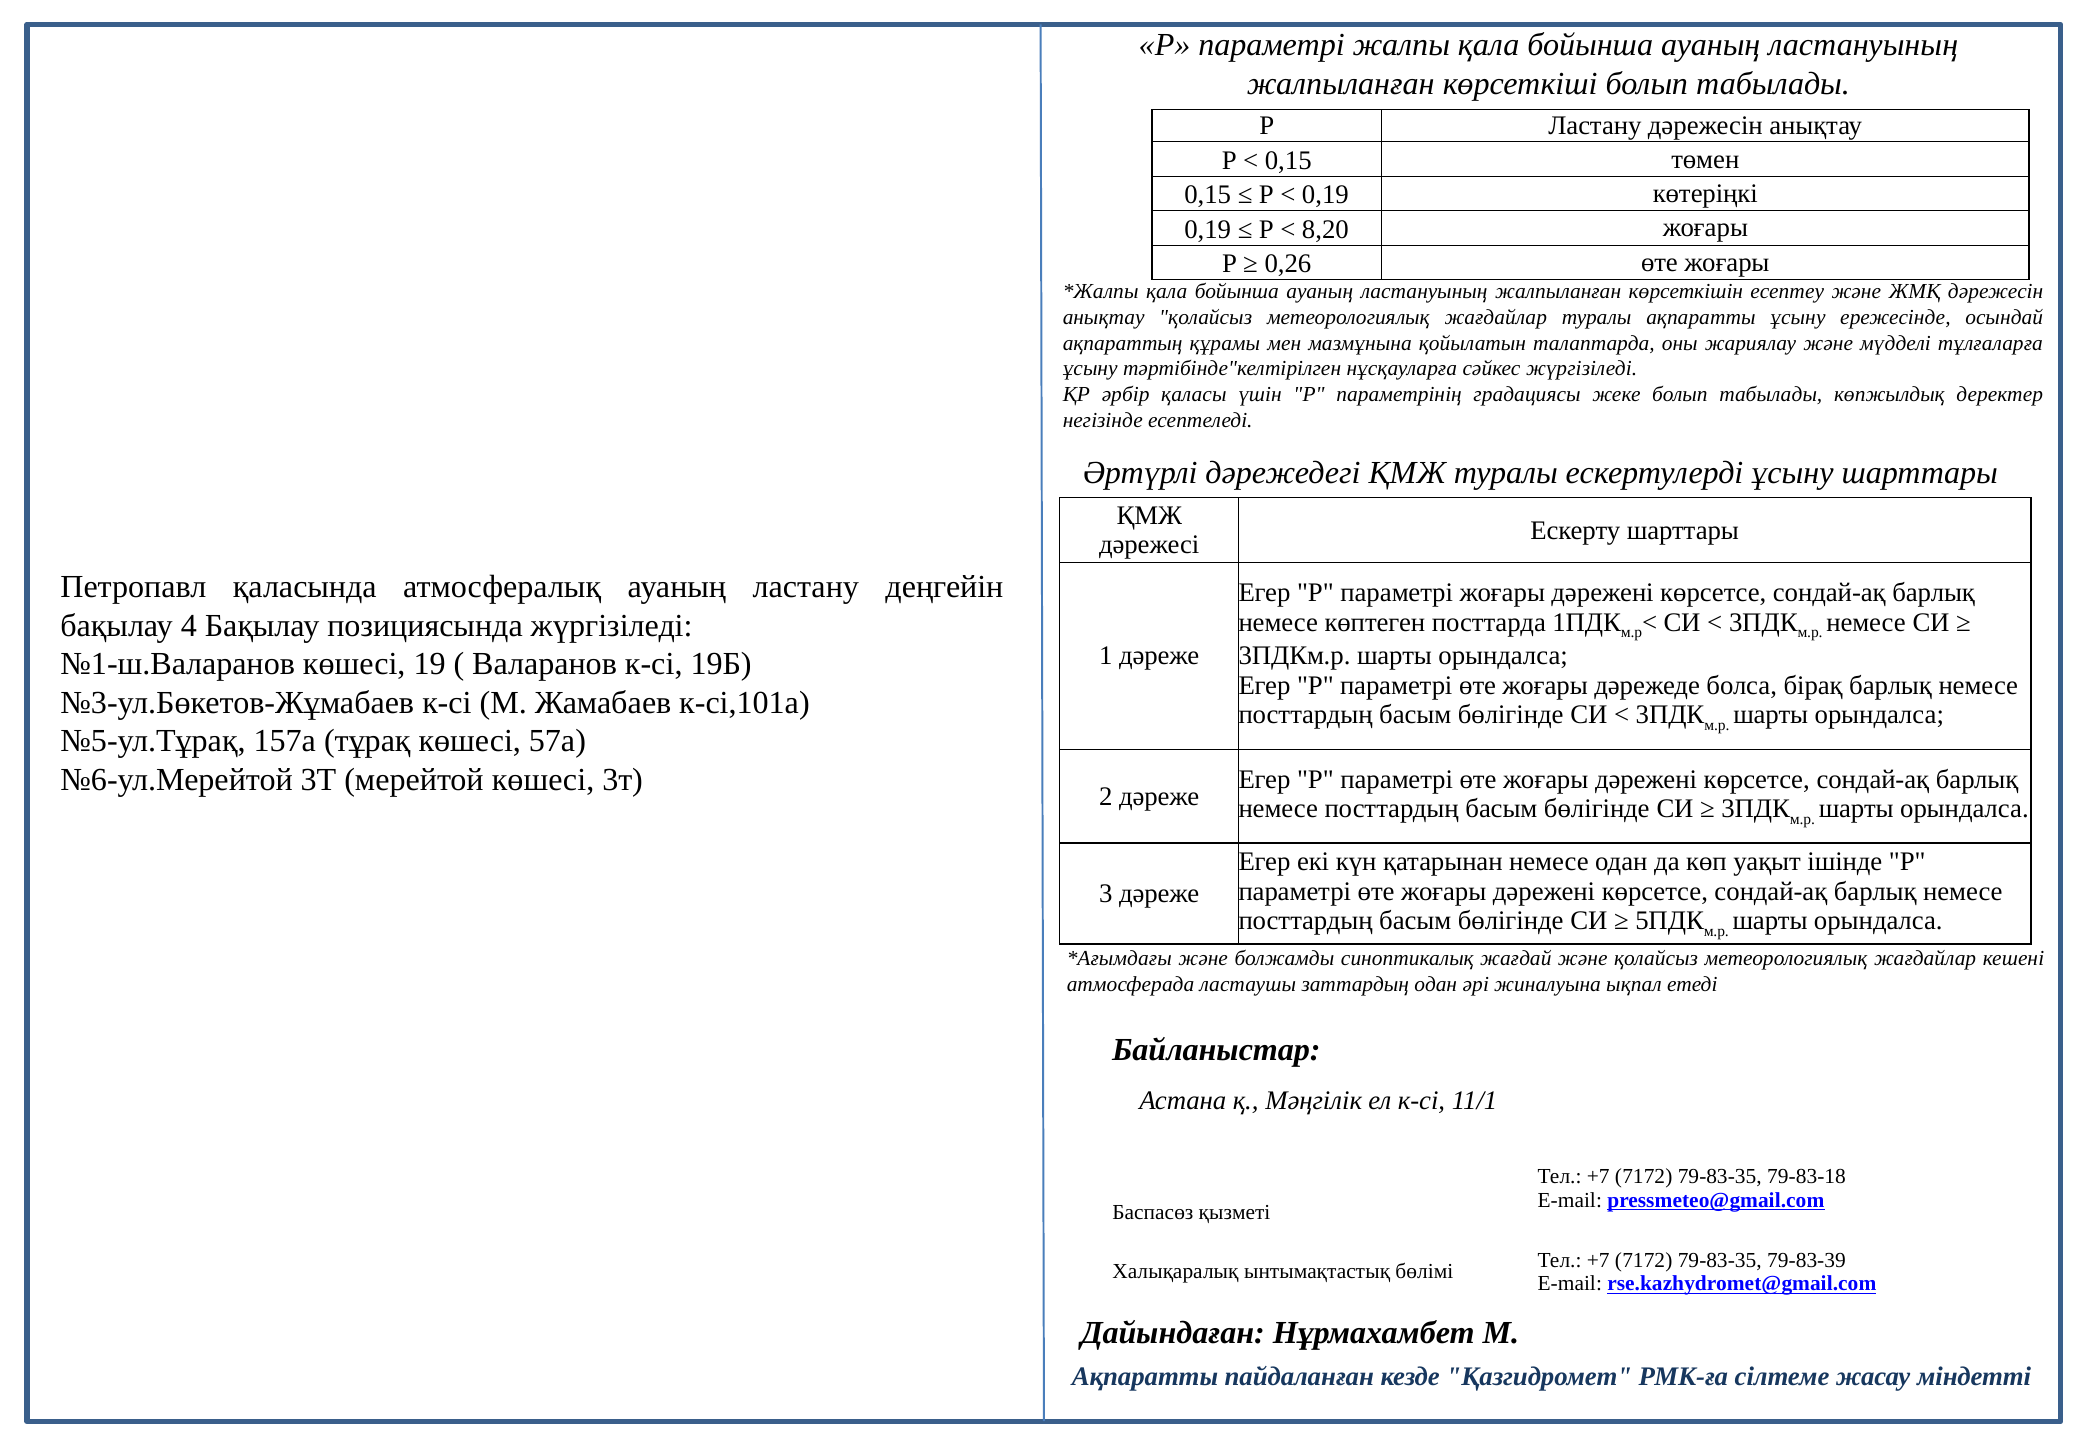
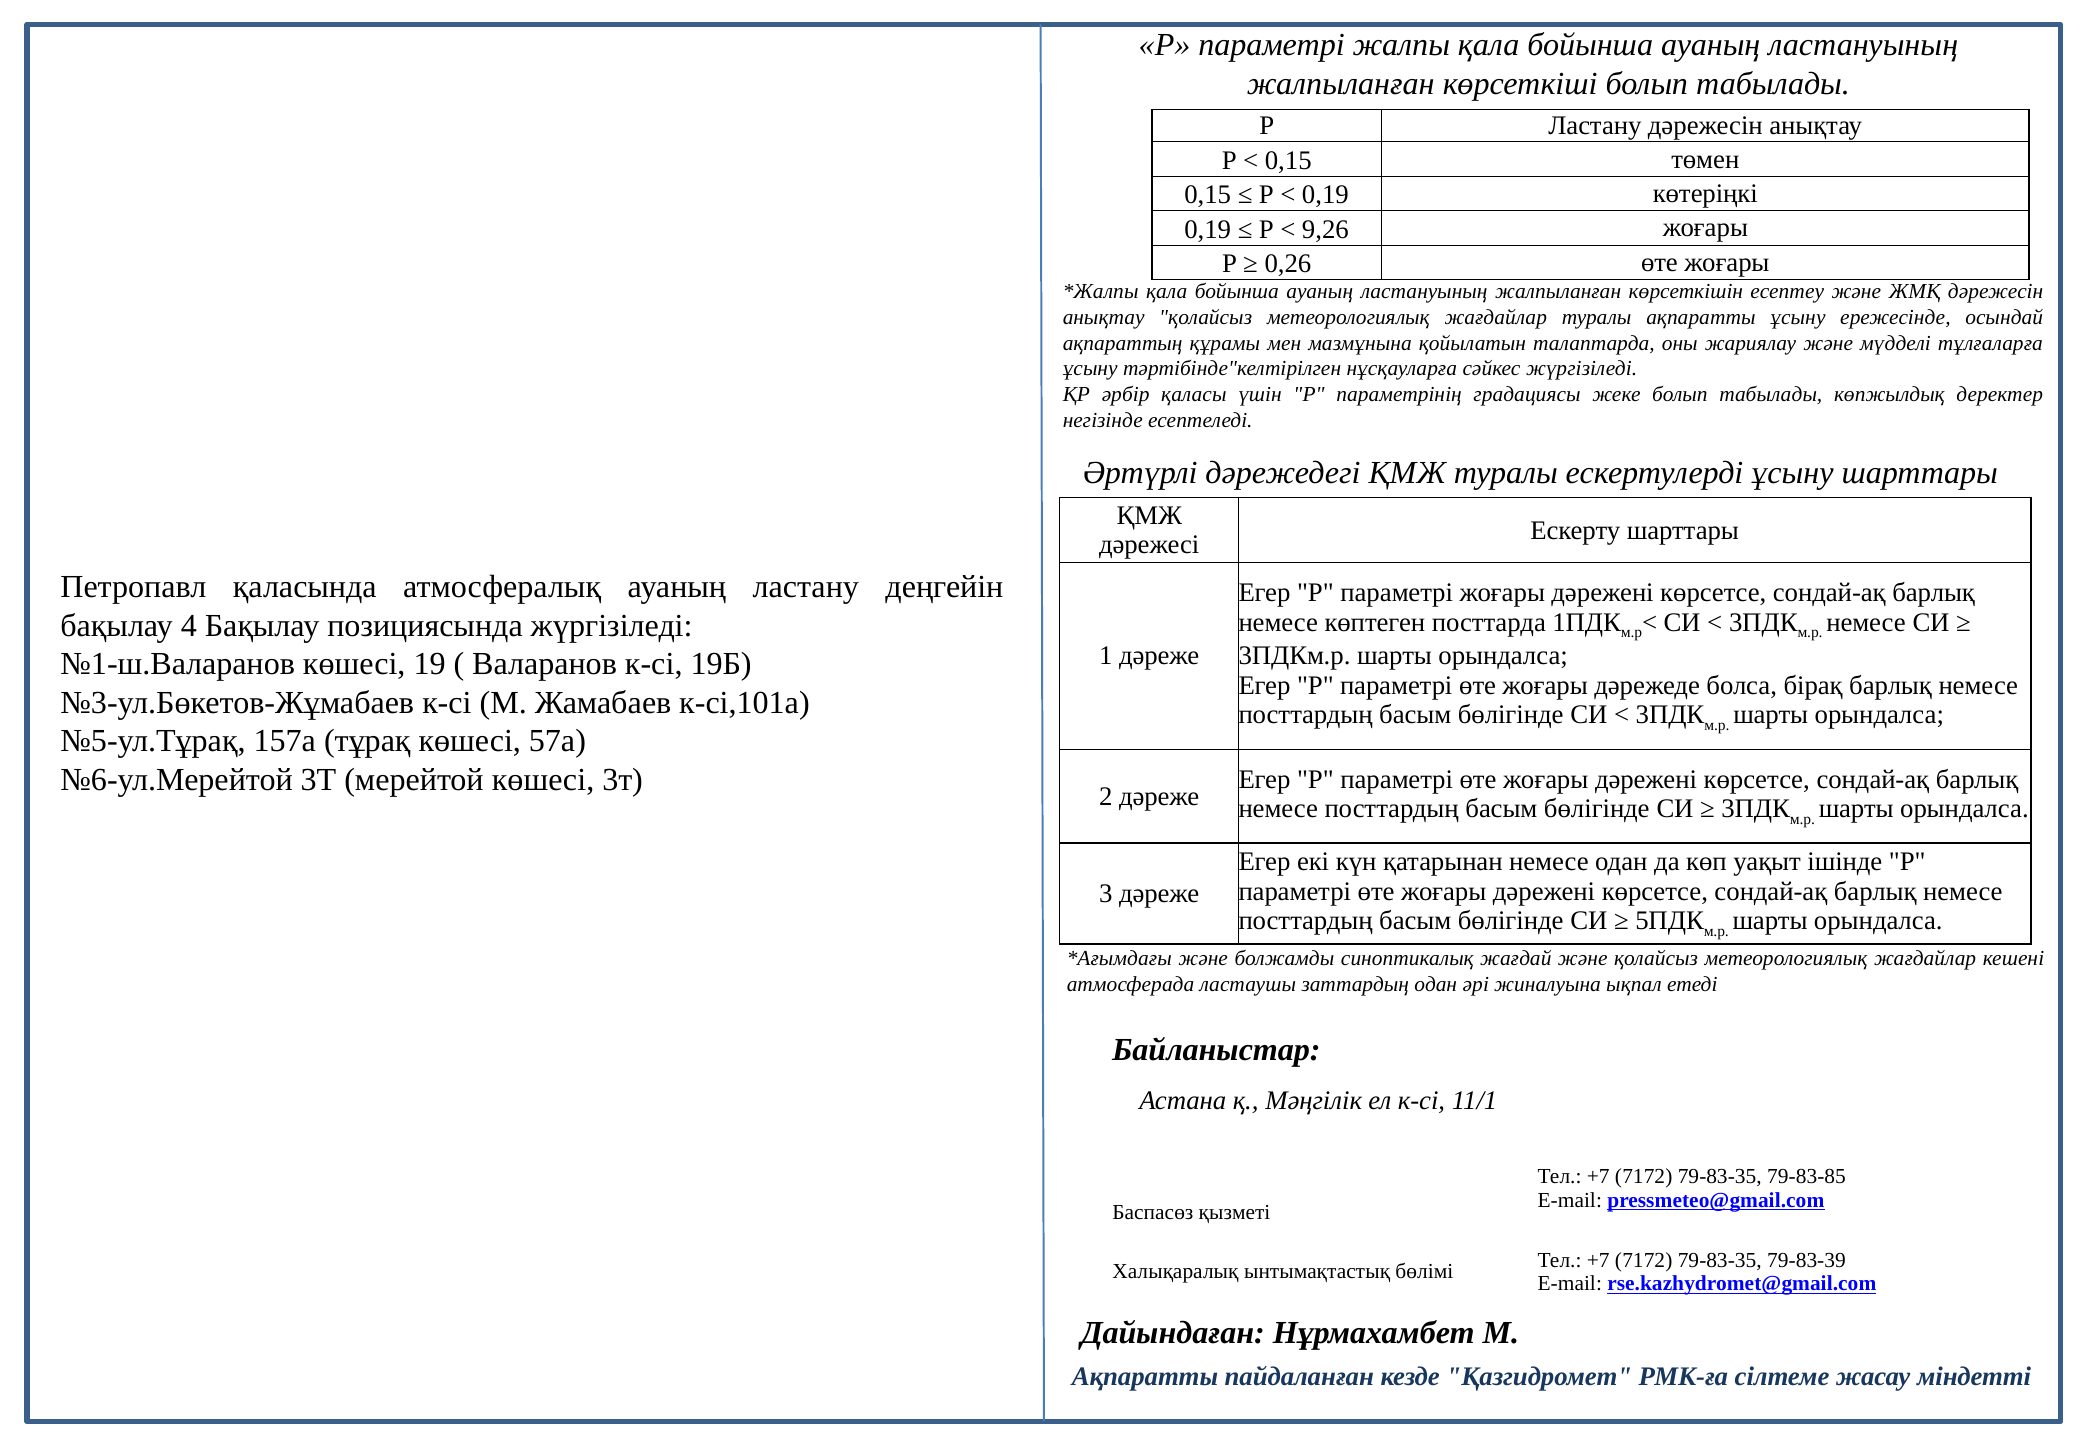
8,20: 8,20 -> 9,26
79-83-18: 79-83-18 -> 79-83-85
